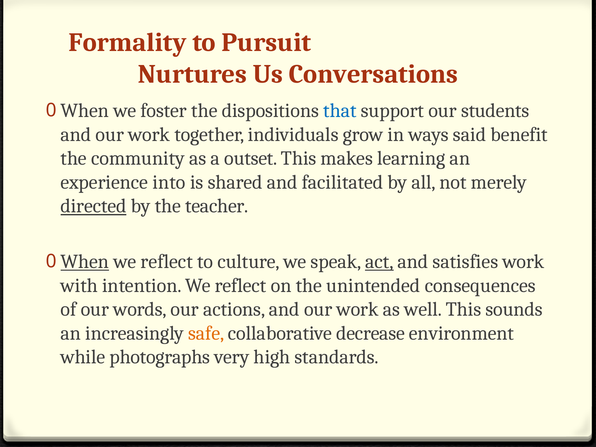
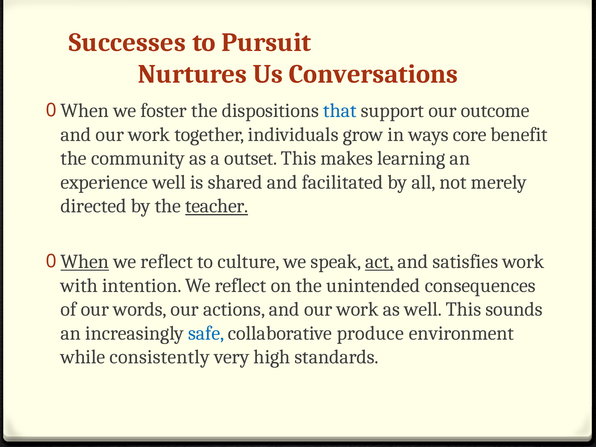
Formality: Formality -> Successes
students: students -> outcome
said: said -> core
experience into: into -> well
directed underline: present -> none
teacher underline: none -> present
safe colour: orange -> blue
decrease: decrease -> produce
photographs: photographs -> consistently
